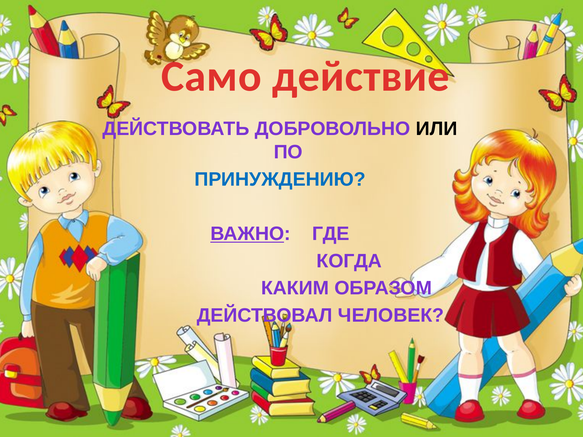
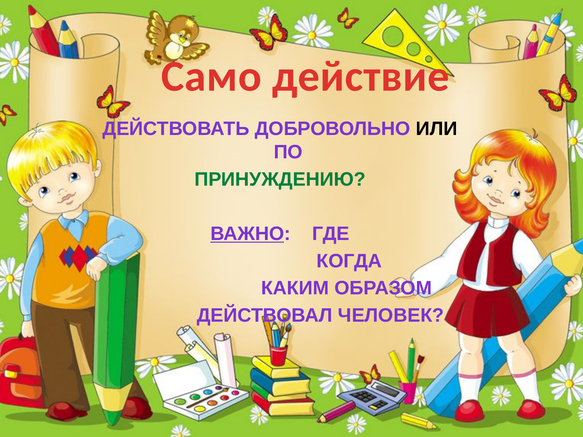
ПРИНУЖДЕНИЮ colour: blue -> green
